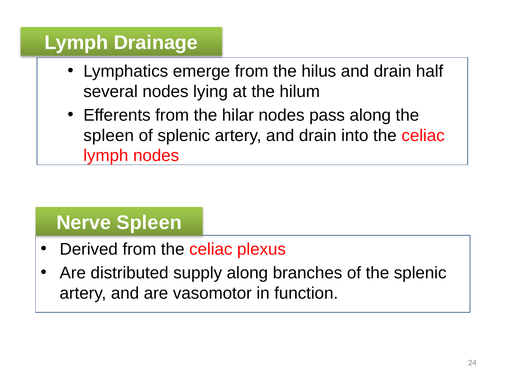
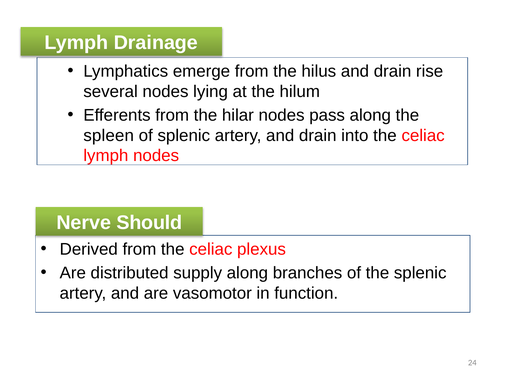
half: half -> rise
Nerve Spleen: Spleen -> Should
